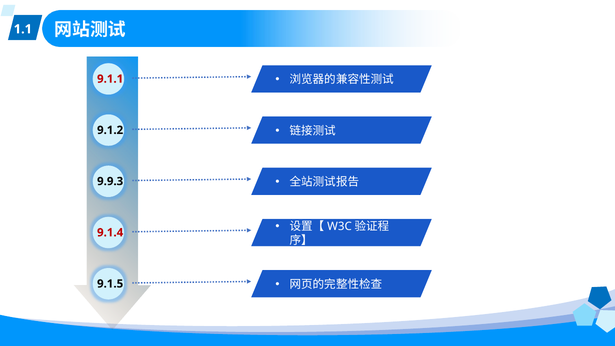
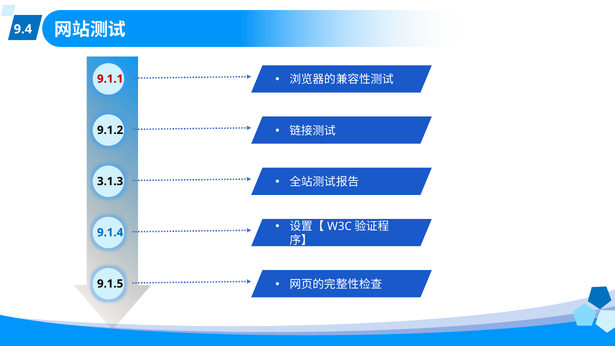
1.1: 1.1 -> 9.4
9.9.3: 9.9.3 -> 3.1.3
9.1.4 colour: red -> blue
